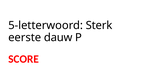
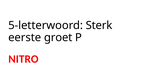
dauw: dauw -> groet
SCORE: SCORE -> NITRO
